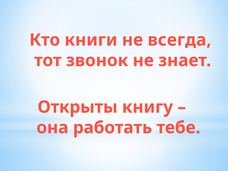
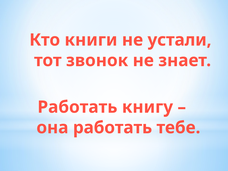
всегда: всегда -> устали
Открыты at (78, 107): Открыты -> Работать
